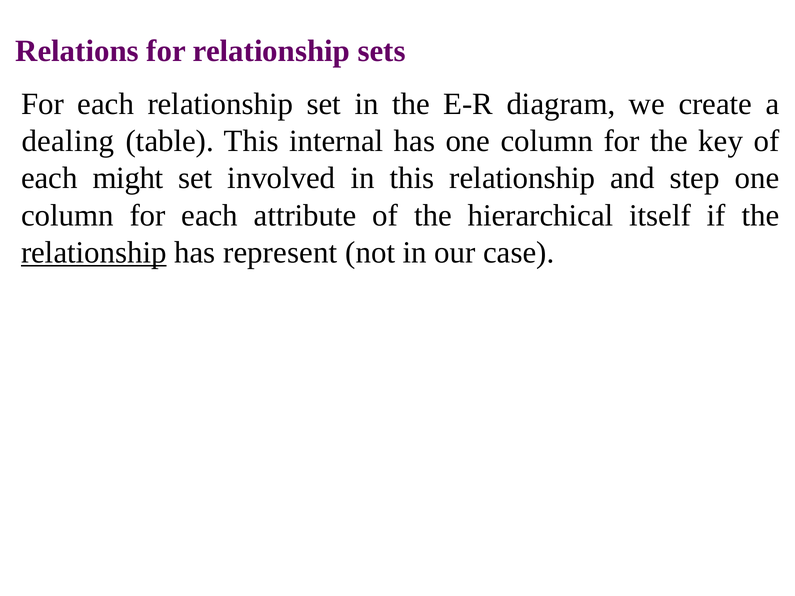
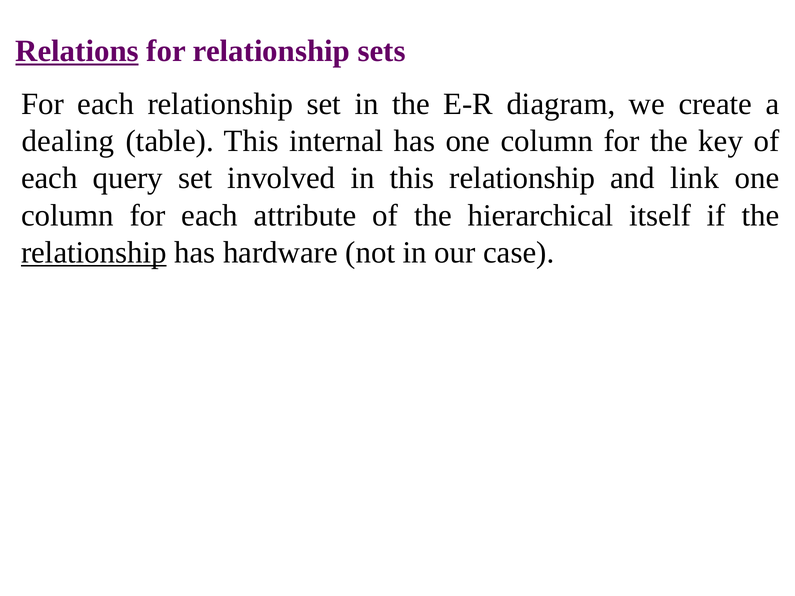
Relations underline: none -> present
might: might -> query
step: step -> link
represent: represent -> hardware
